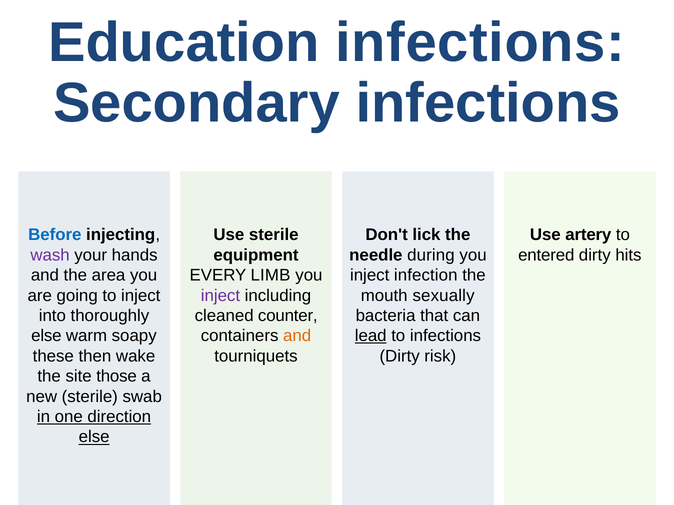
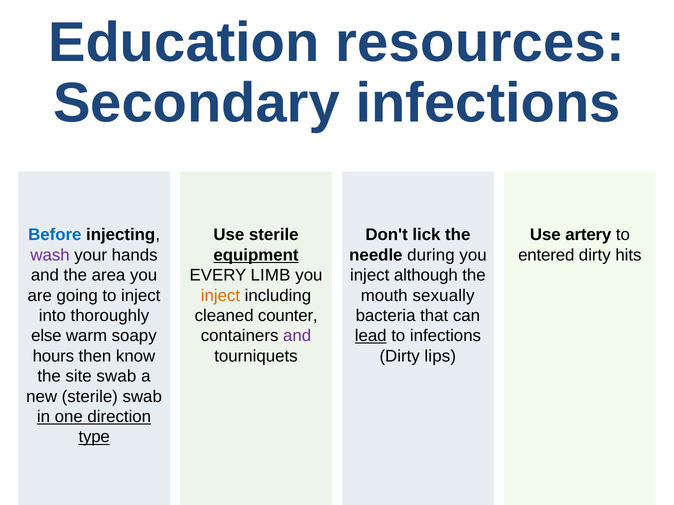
Education infections: infections -> resources
equipment underline: none -> present
infection: infection -> although
inject at (220, 296) colour: purple -> orange
and at (297, 336) colour: orange -> purple
these: these -> hours
wake: wake -> know
risk: risk -> lips
site those: those -> swab
else at (94, 437): else -> type
